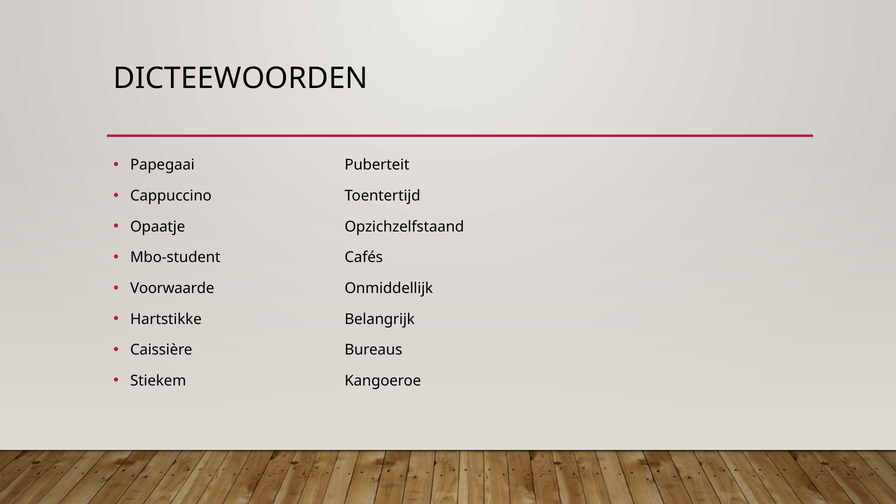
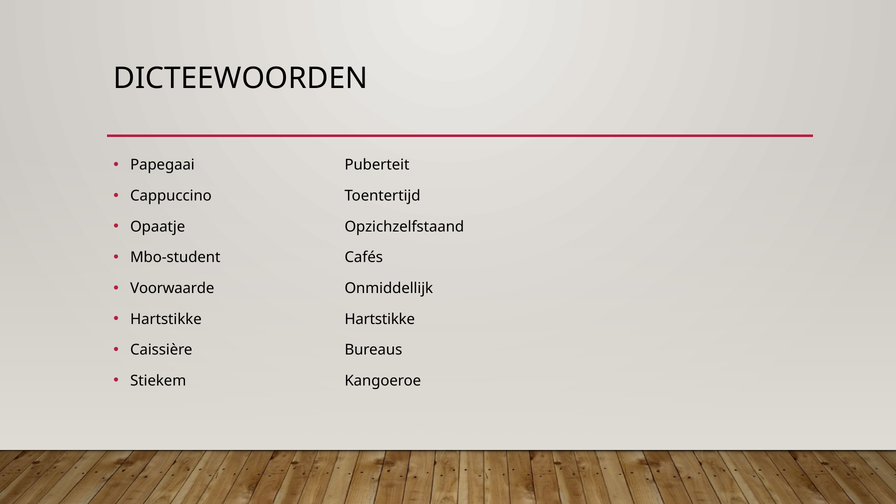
Hartstikke Belangrijk: Belangrijk -> Hartstikke
